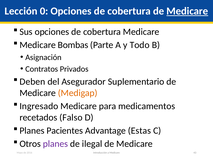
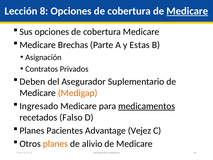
0: 0 -> 8
Bombas: Bombas -> Brechas
Todo: Todo -> Estas
medicamentos underline: none -> present
Estas: Estas -> Vejez
planes at (55, 144) colour: purple -> orange
ilegal: ilegal -> alivio
